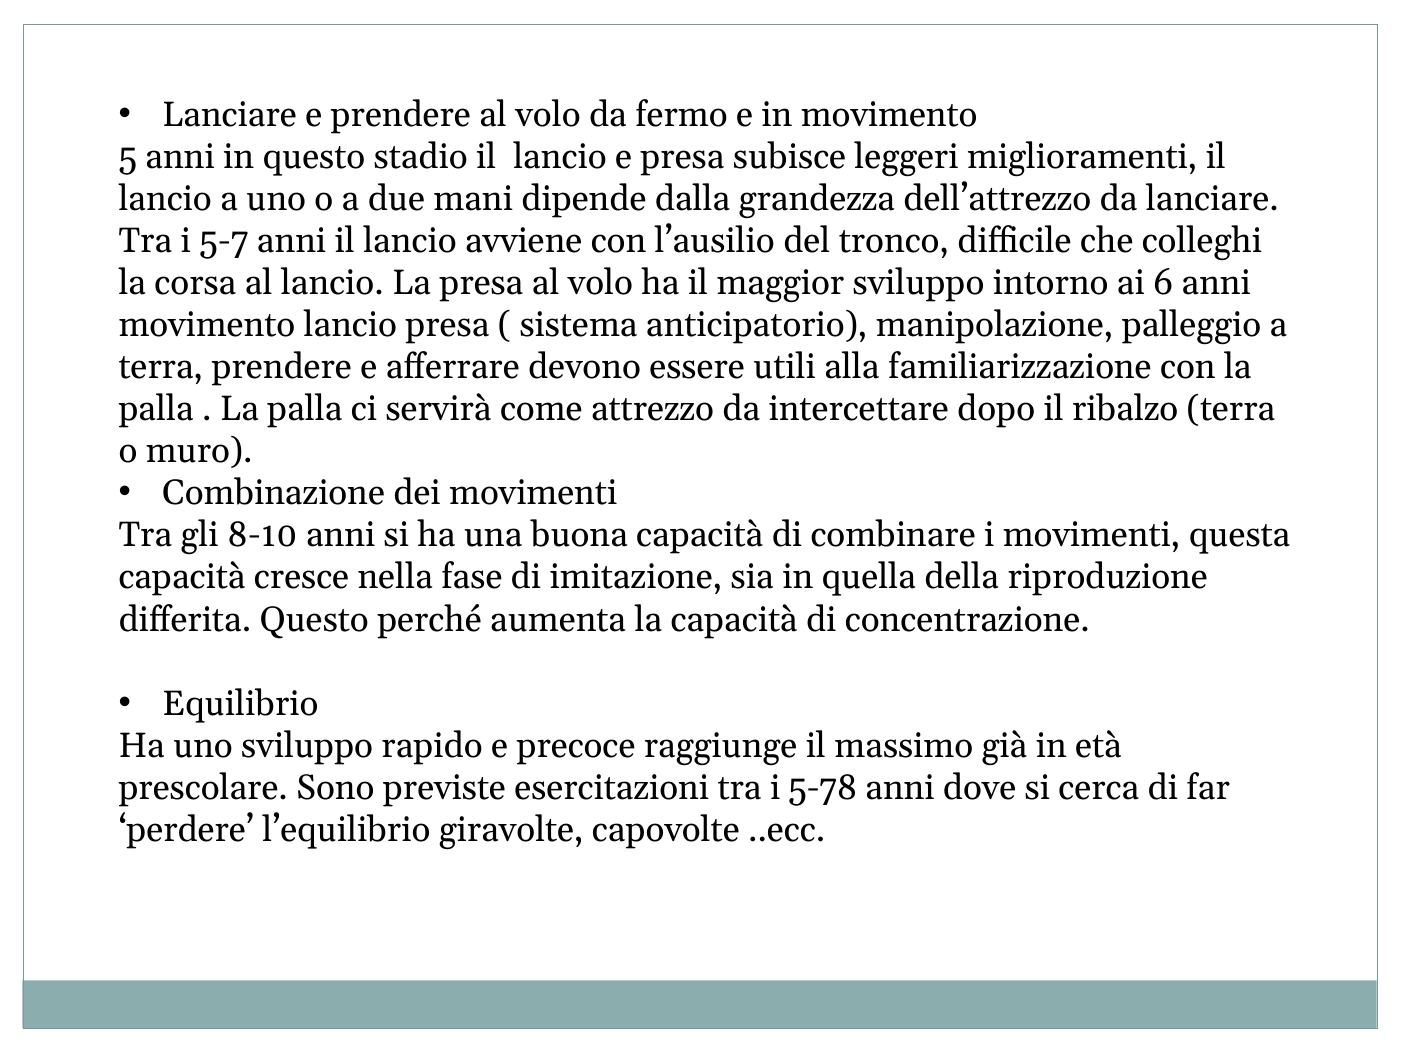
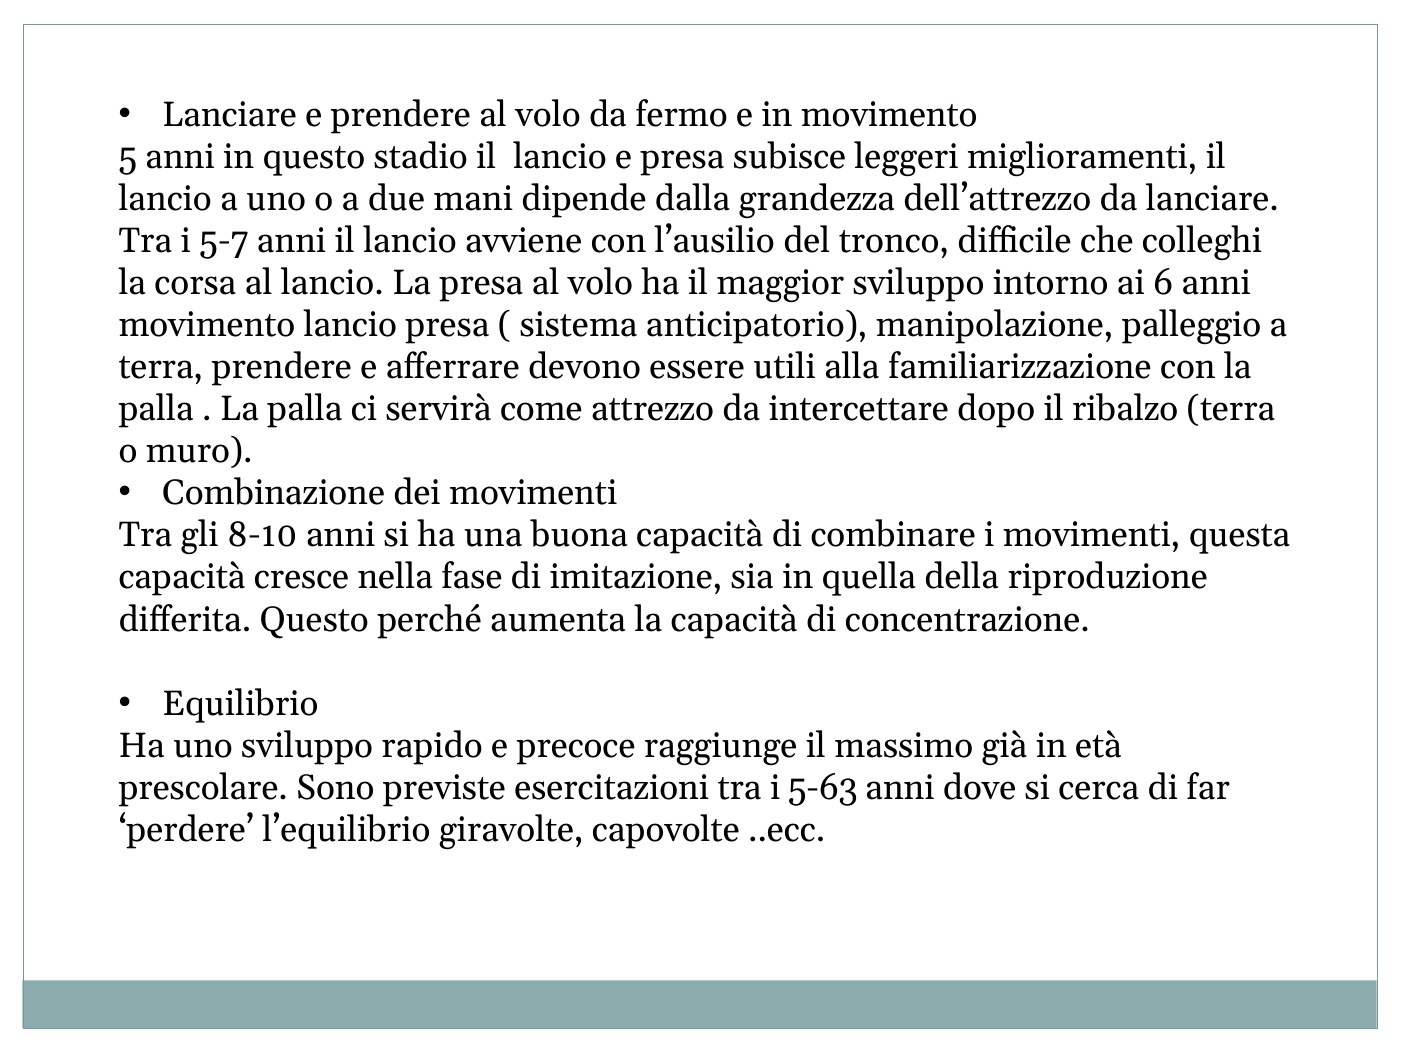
5-78: 5-78 -> 5-63
